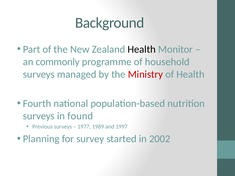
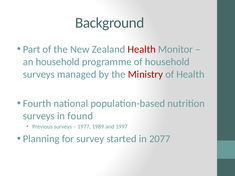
Health at (142, 49) colour: black -> red
an commonly: commonly -> household
2002: 2002 -> 2077
